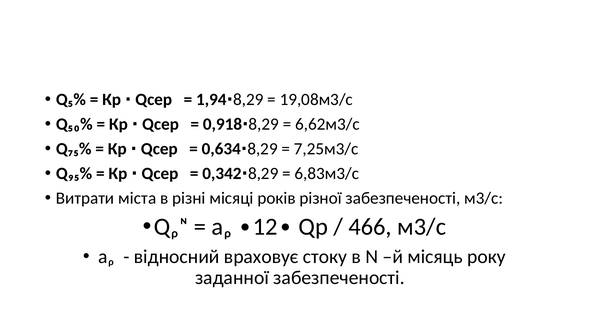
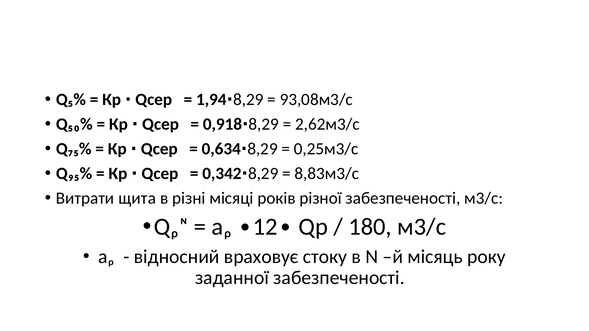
19,08м3/с: 19,08м3/с -> 93,08м3/с
6,62м3/с: 6,62м3/с -> 2,62м3/с
7,25м3/с: 7,25м3/с -> 0,25м3/с
6,83м3/с: 6,83м3/с -> 8,83м3/с
міста: міста -> щита
466: 466 -> 180
